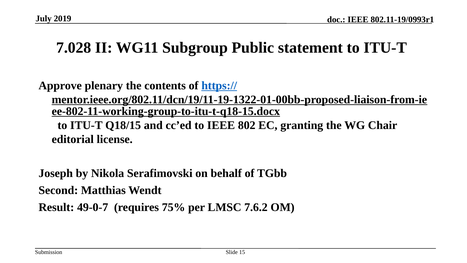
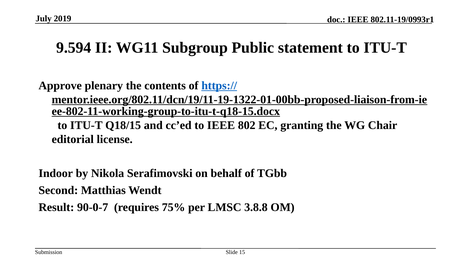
7.028: 7.028 -> 9.594
Joseph: Joseph -> Indoor
49-0-7: 49-0-7 -> 90-0-7
7.6.2: 7.6.2 -> 3.8.8
